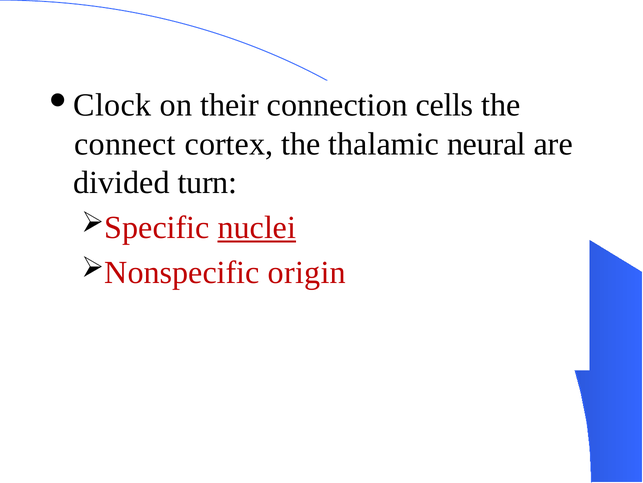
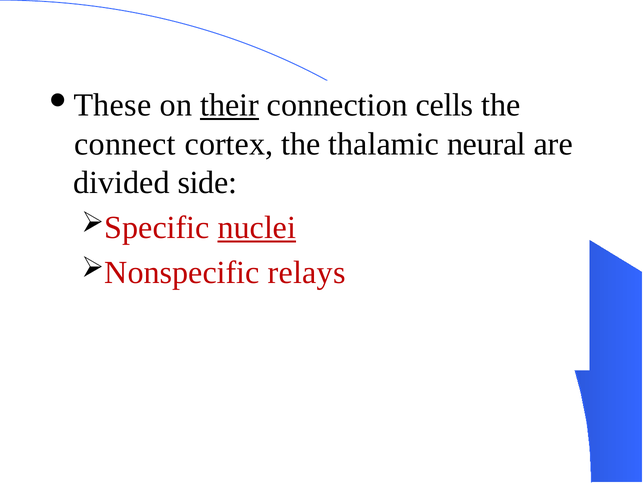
Clock: Clock -> These
their underline: none -> present
turn: turn -> side
origin: origin -> relays
